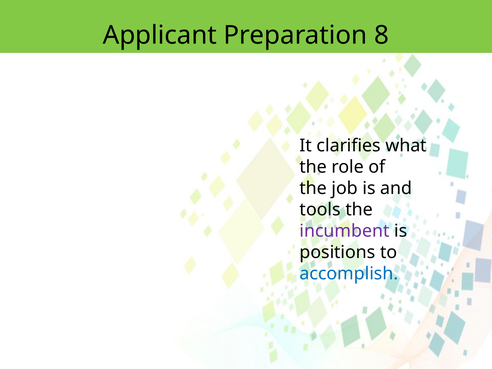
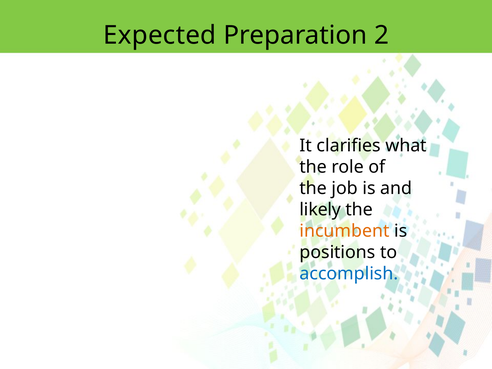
Applicant: Applicant -> Expected
8: 8 -> 2
tools: tools -> likely
incumbent colour: purple -> orange
